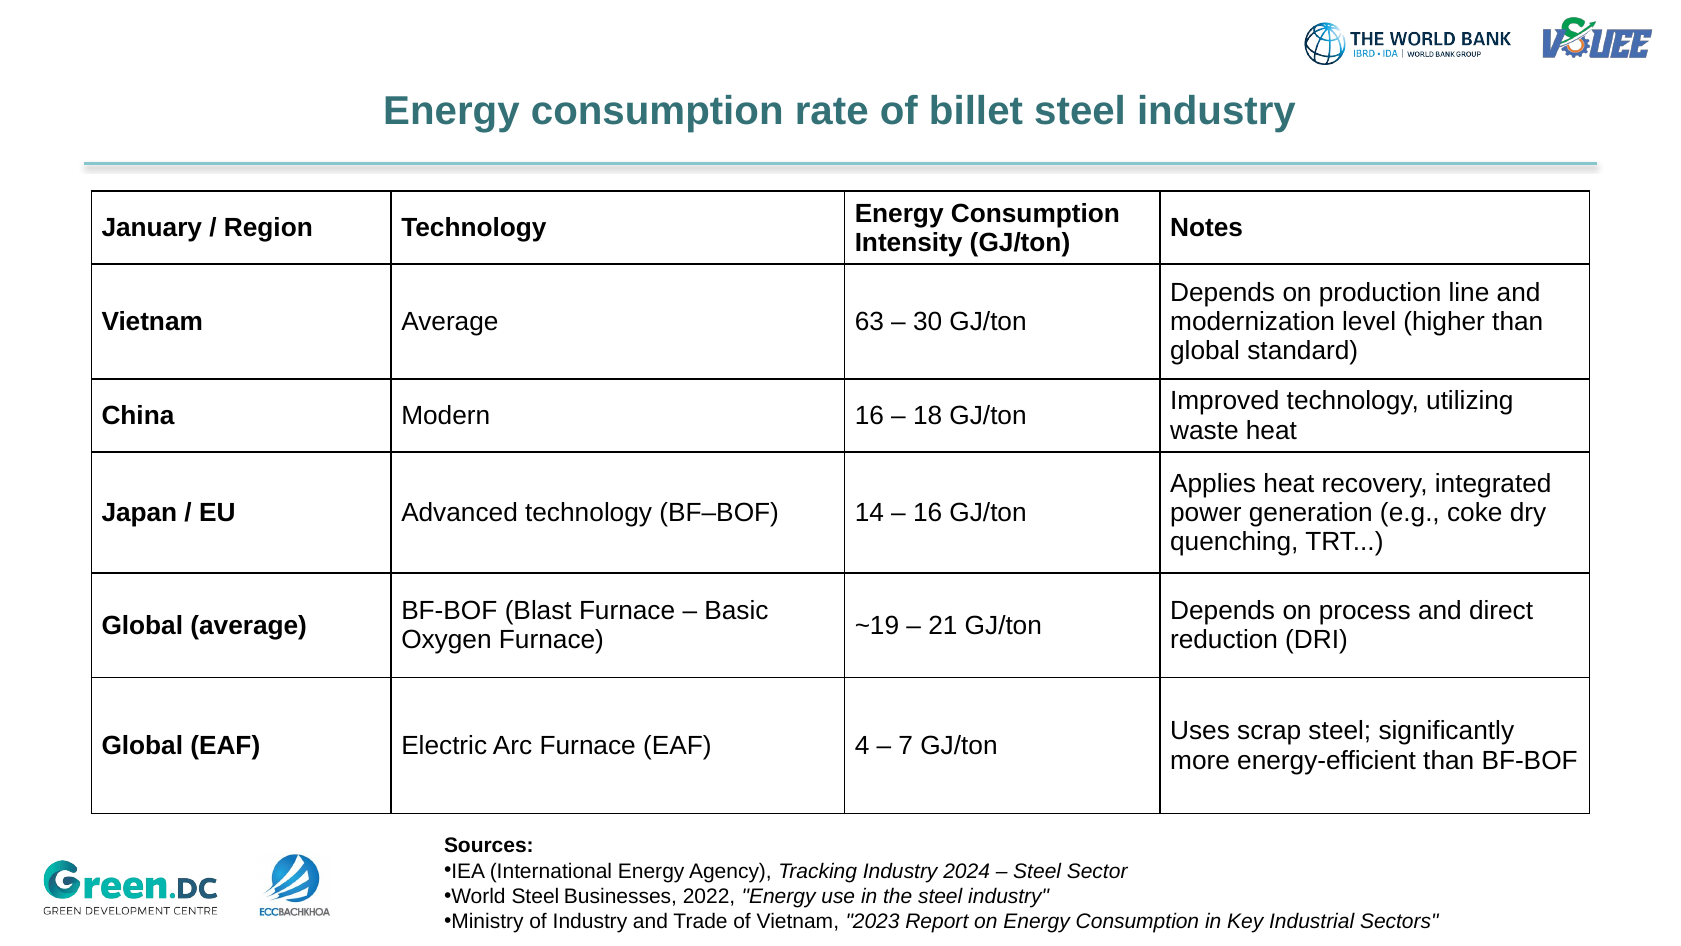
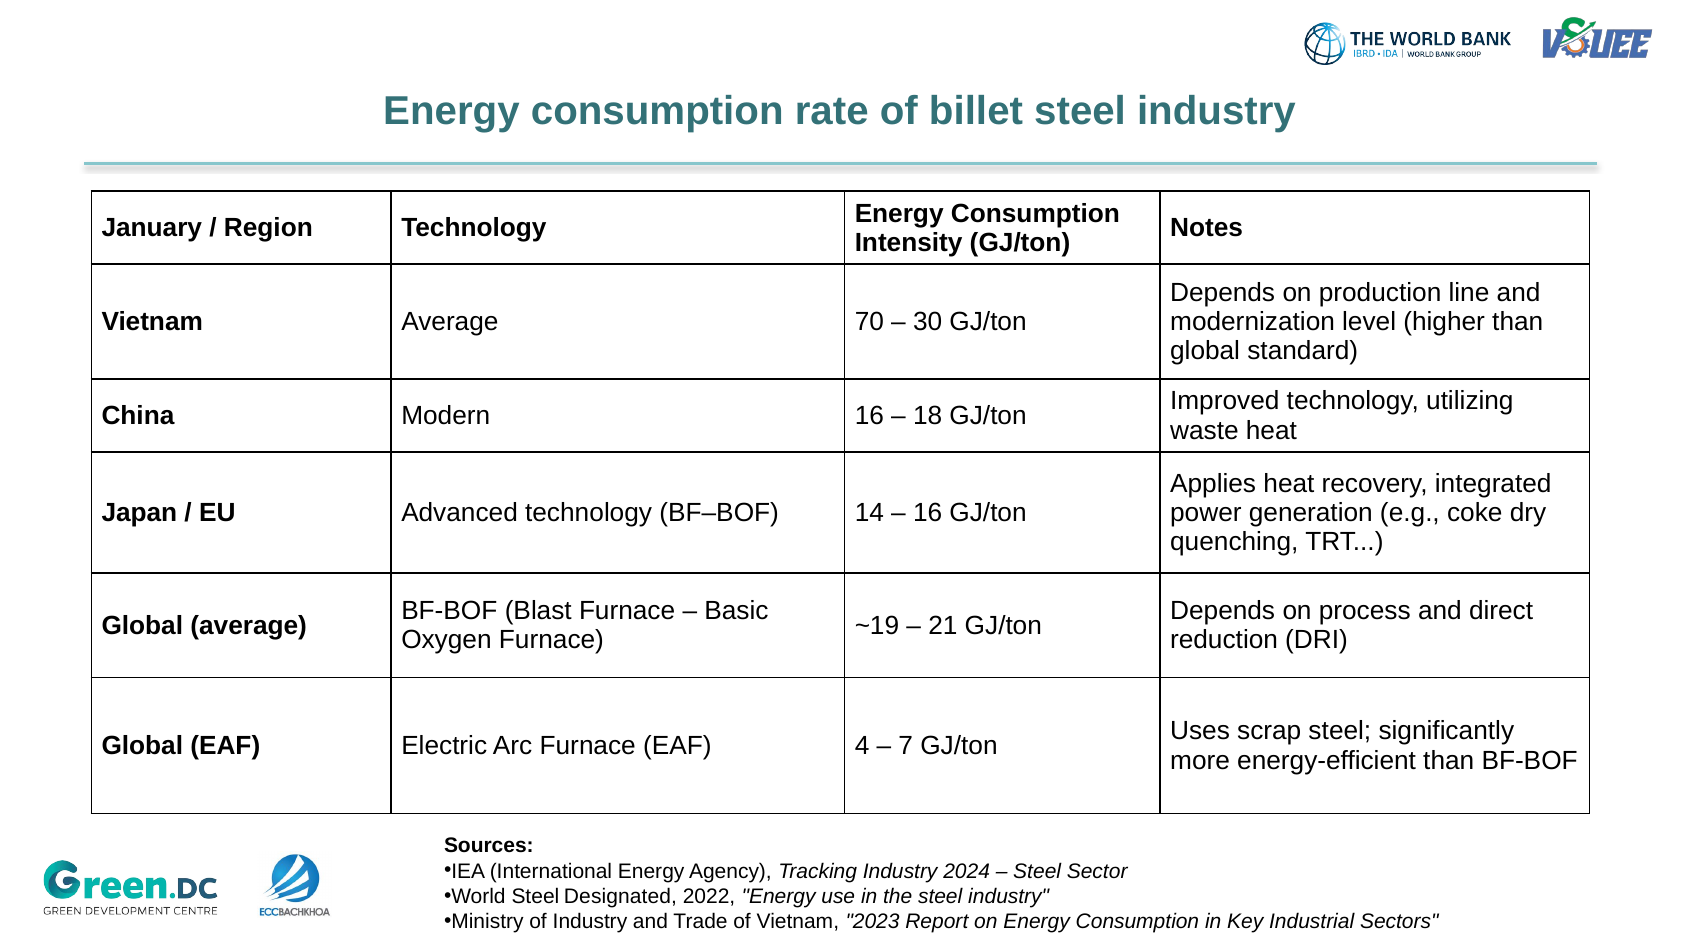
63: 63 -> 70
Businesses: Businesses -> Designated
